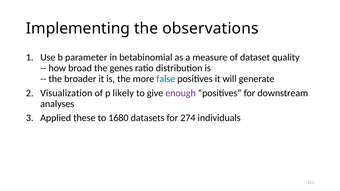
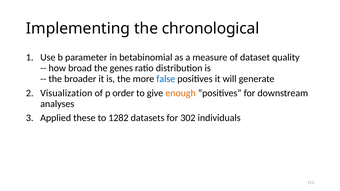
observations: observations -> chronological
likely: likely -> order
enough colour: purple -> orange
1680: 1680 -> 1282
274: 274 -> 302
